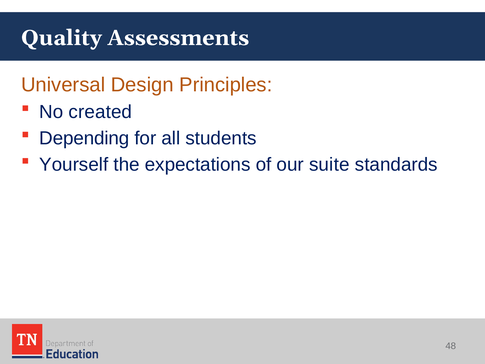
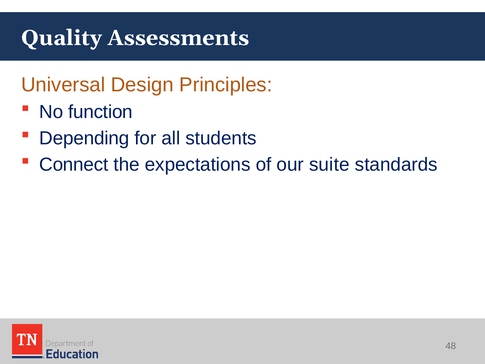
created: created -> function
Yourself: Yourself -> Connect
